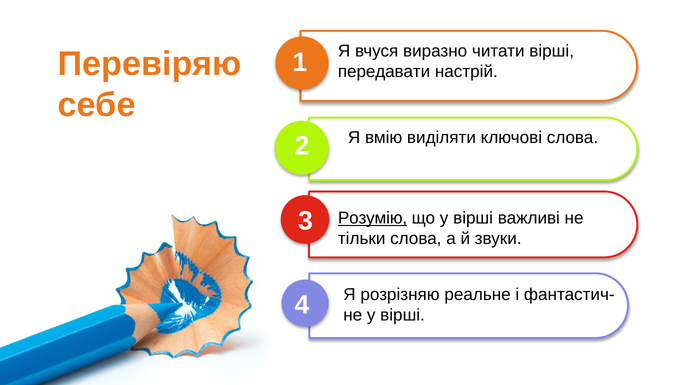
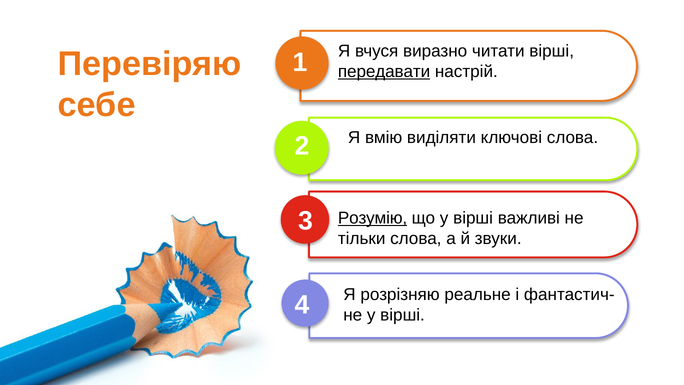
передавати underline: none -> present
